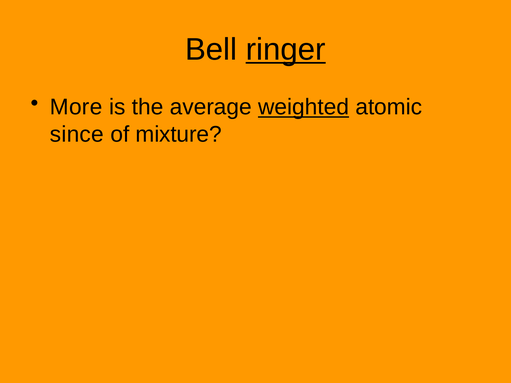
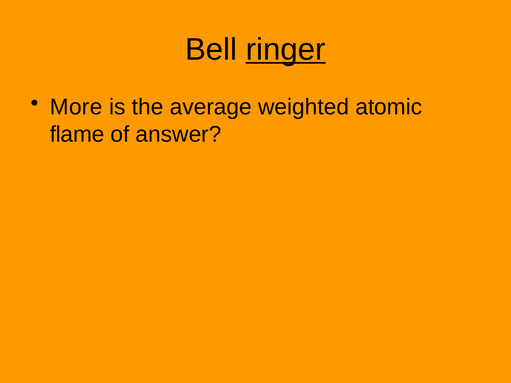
weighted underline: present -> none
since: since -> flame
mixture: mixture -> answer
